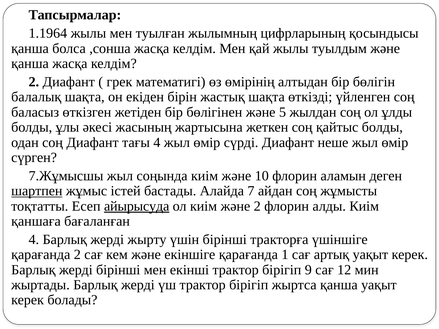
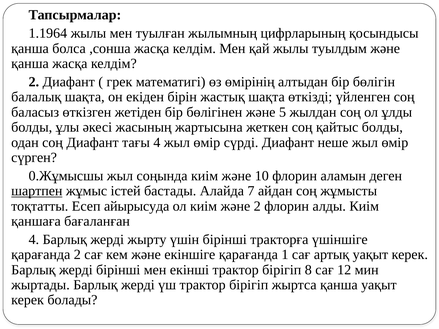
7.Жұмысшы: 7.Жұмысшы -> 0.Жұмысшы
айырысуда underline: present -> none
9: 9 -> 8
